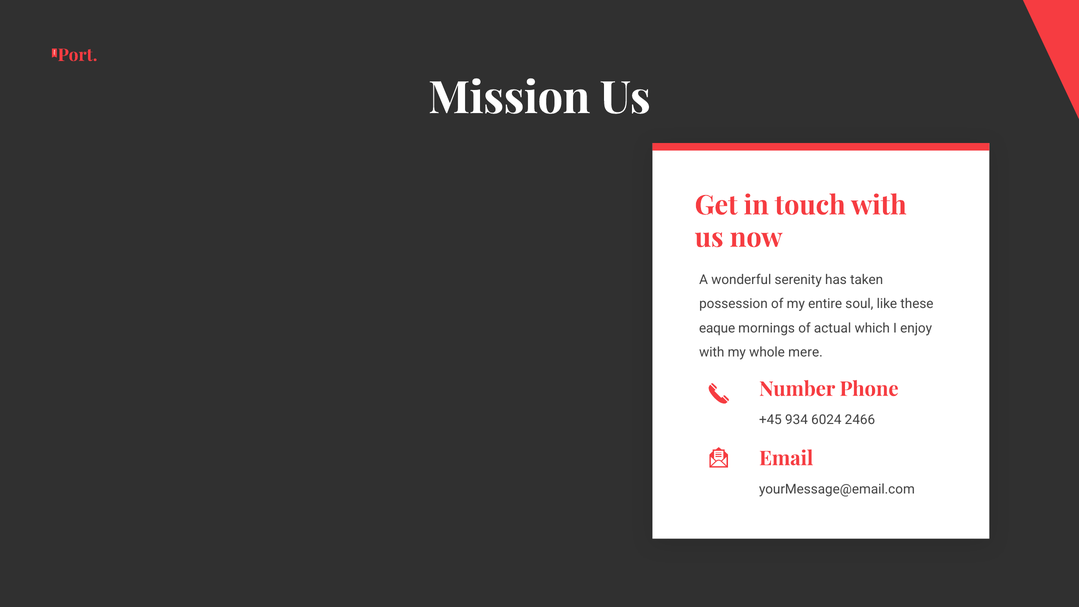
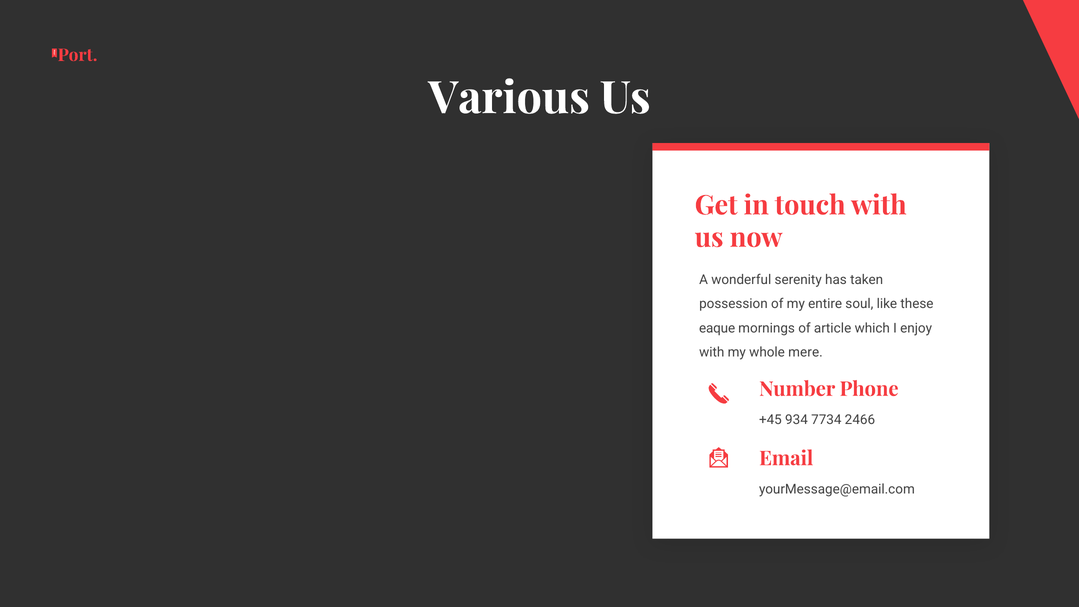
Mission: Mission -> Various
actual: actual -> article
6024: 6024 -> 7734
